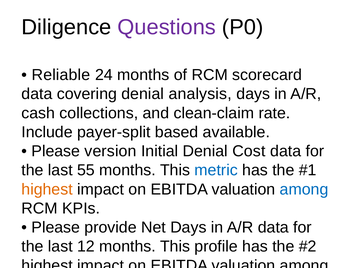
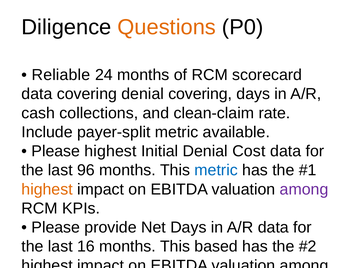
Questions colour: purple -> orange
denial analysis: analysis -> covering
payer-split based: based -> metric
Please version: version -> highest
55: 55 -> 96
among at (304, 190) colour: blue -> purple
12: 12 -> 16
profile: profile -> based
